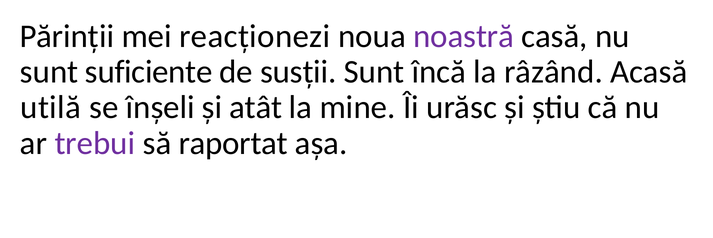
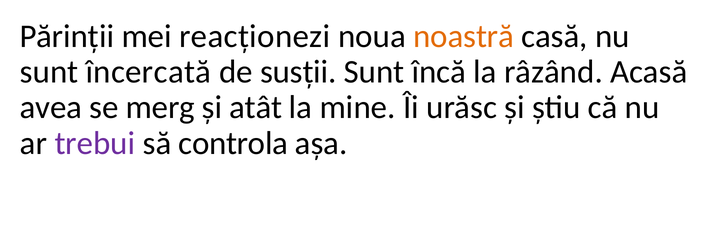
noastră colour: purple -> orange
suficiente: suficiente -> încercată
utilă: utilă -> avea
înșeli: înșeli -> merg
raportat: raportat -> controla
